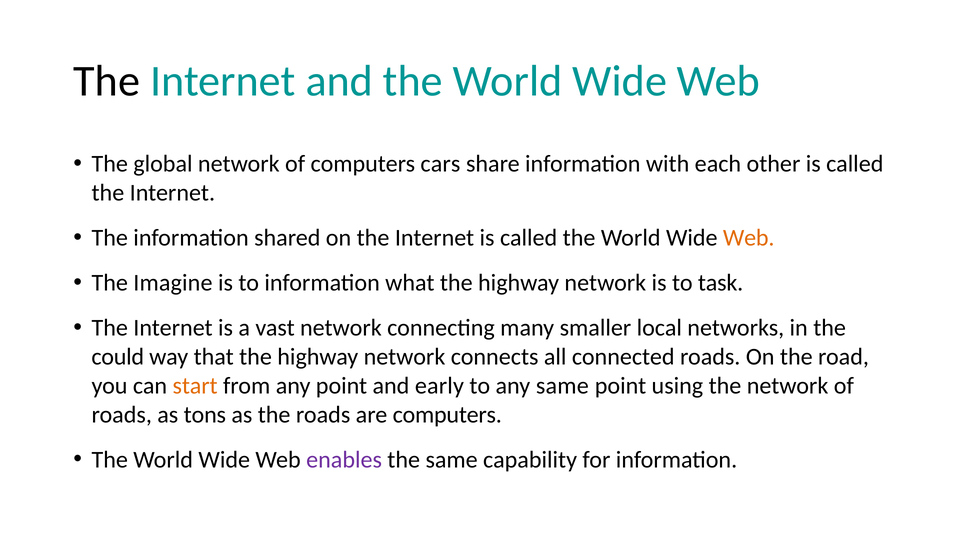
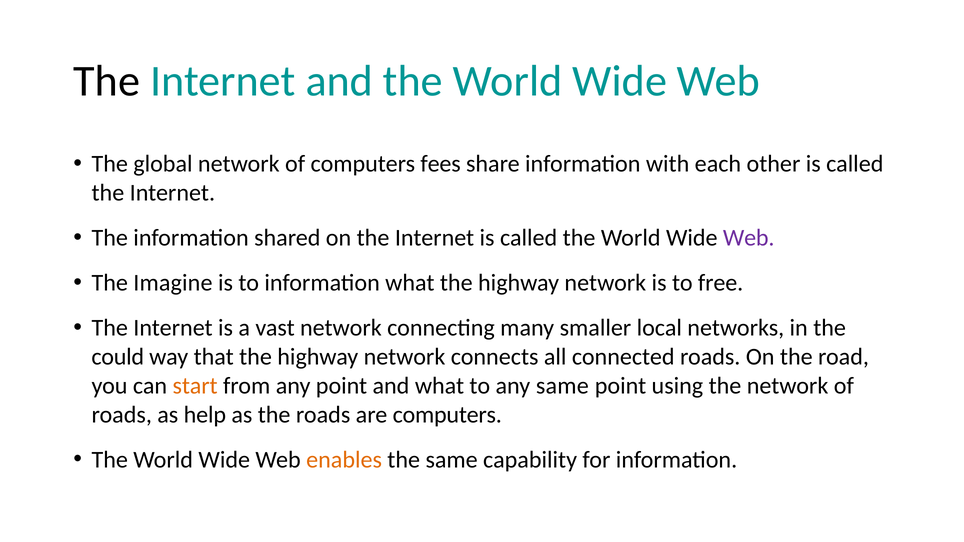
cars: cars -> fees
Web at (749, 238) colour: orange -> purple
task: task -> free
and early: early -> what
tons: tons -> help
enables colour: purple -> orange
